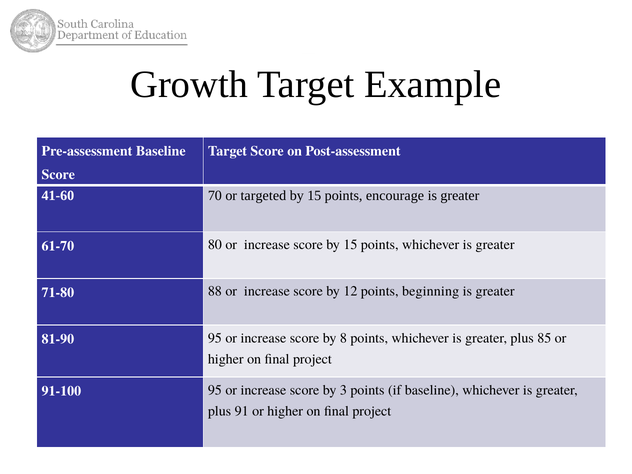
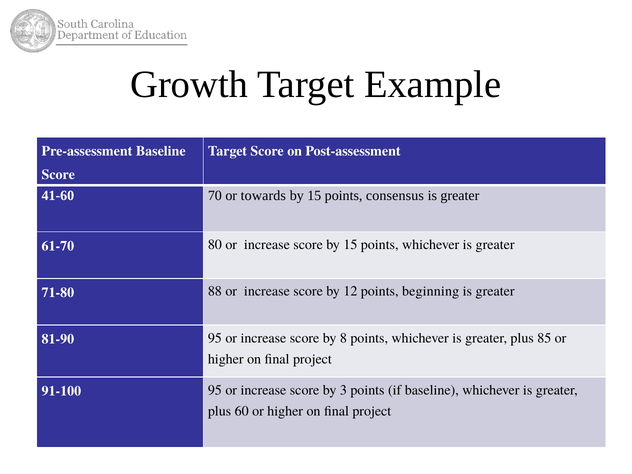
targeted: targeted -> towards
encourage: encourage -> consensus
91: 91 -> 60
